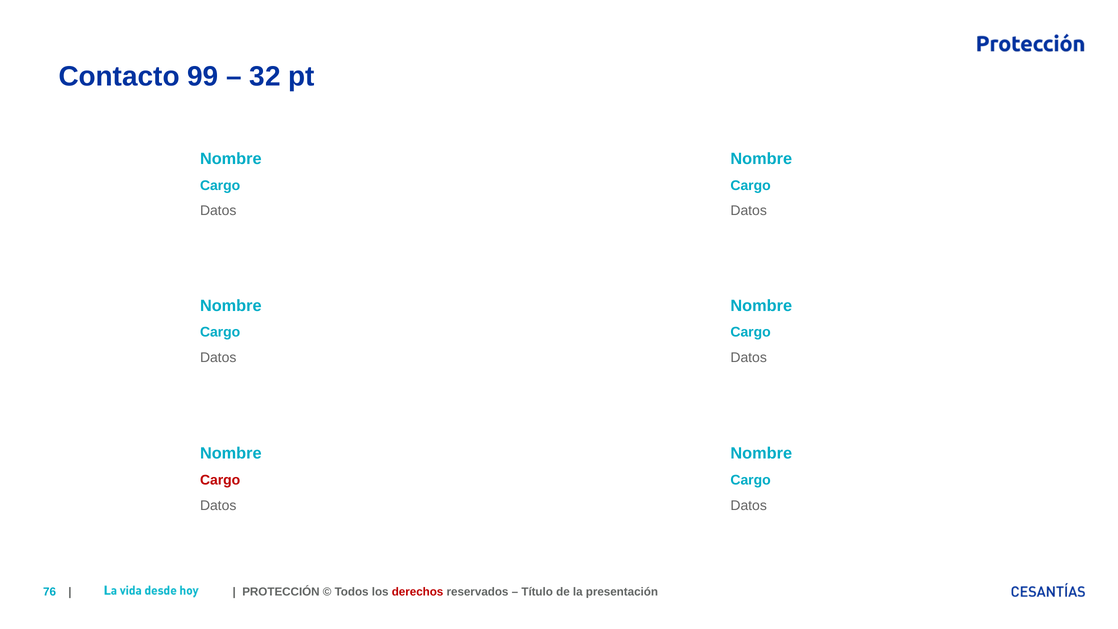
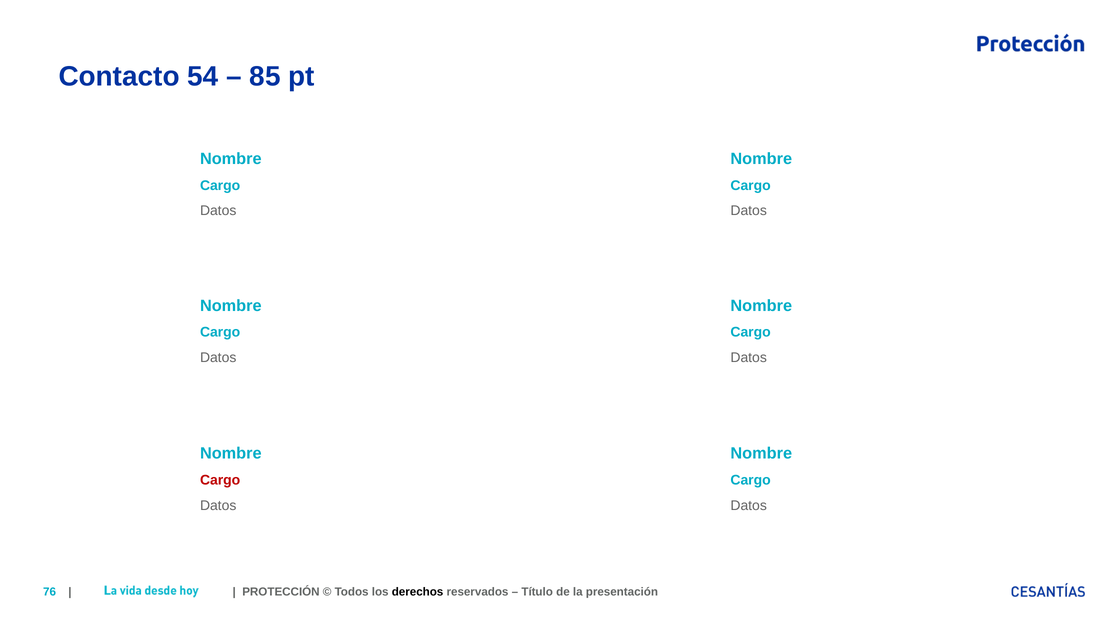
99: 99 -> 54
32: 32 -> 85
derechos colour: red -> black
